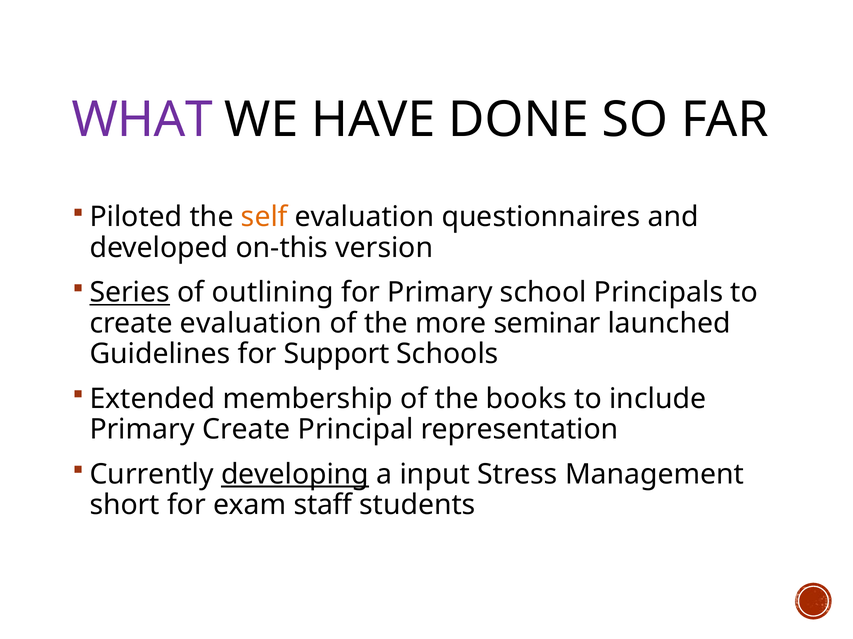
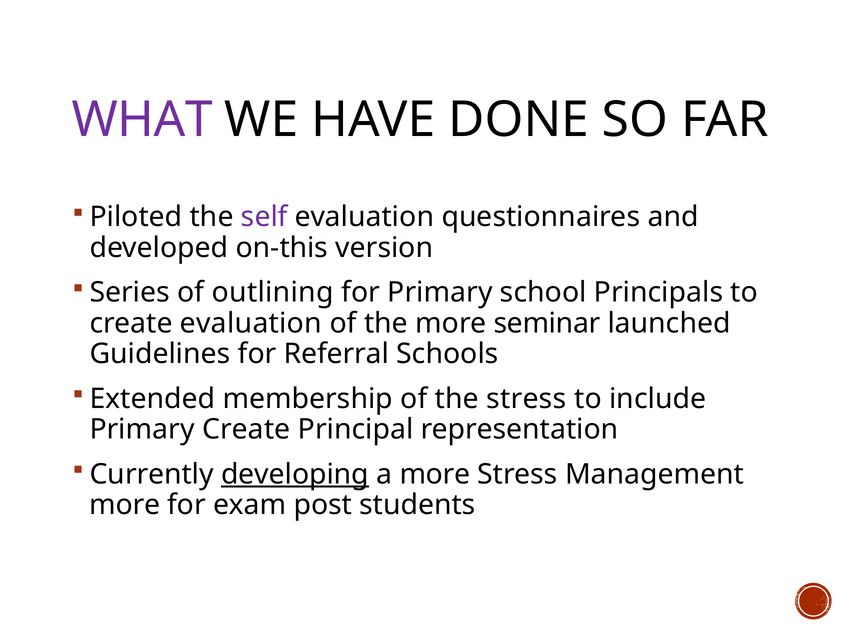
self colour: orange -> purple
Series underline: present -> none
Support: Support -> Referral
the books: books -> stress
a input: input -> more
short at (125, 506): short -> more
staff: staff -> post
